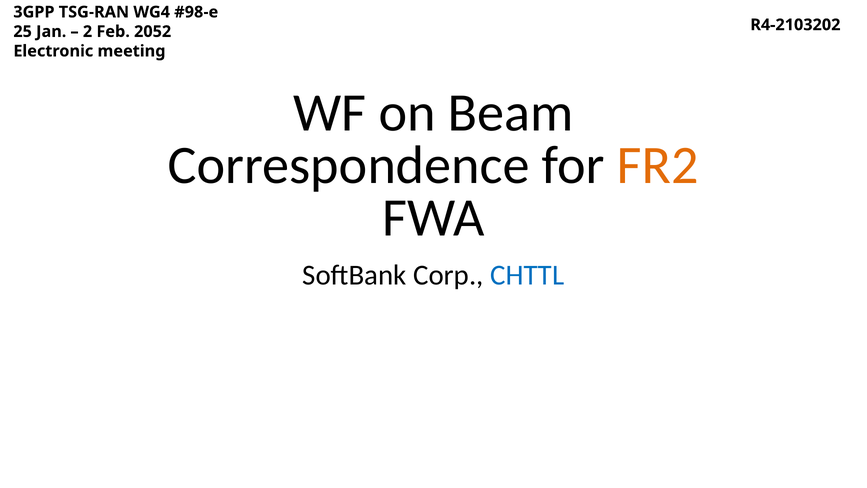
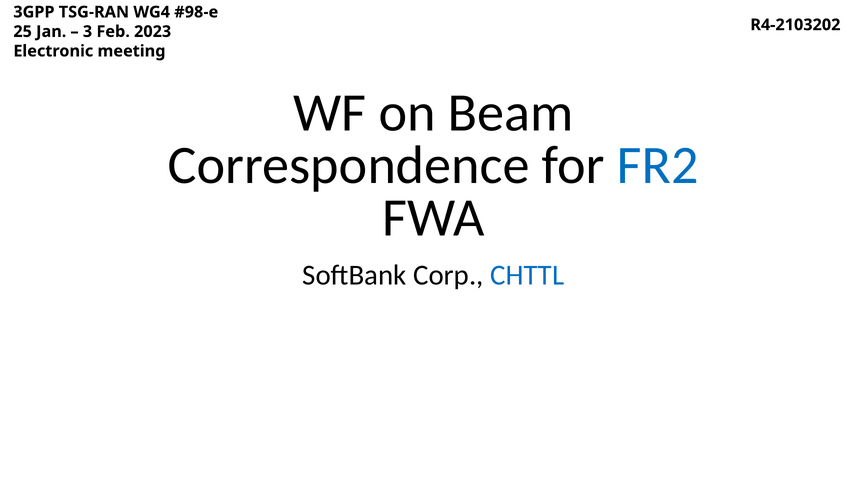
2: 2 -> 3
2052: 2052 -> 2023
FR2 colour: orange -> blue
